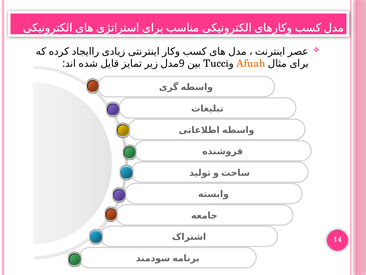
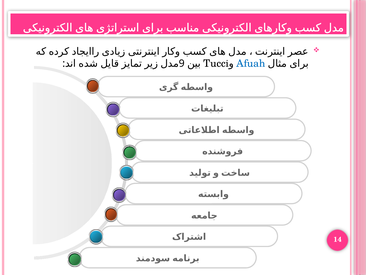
Afuah colour: orange -> blue
